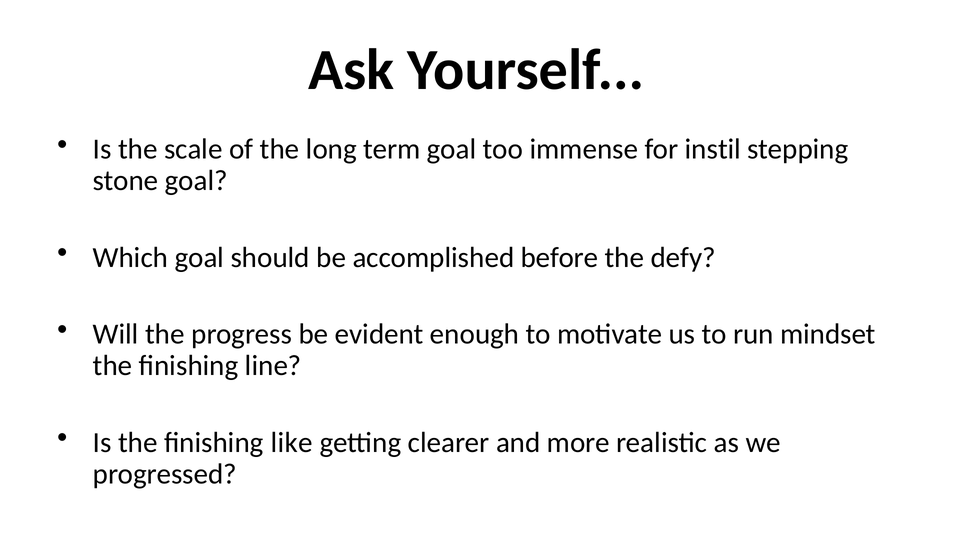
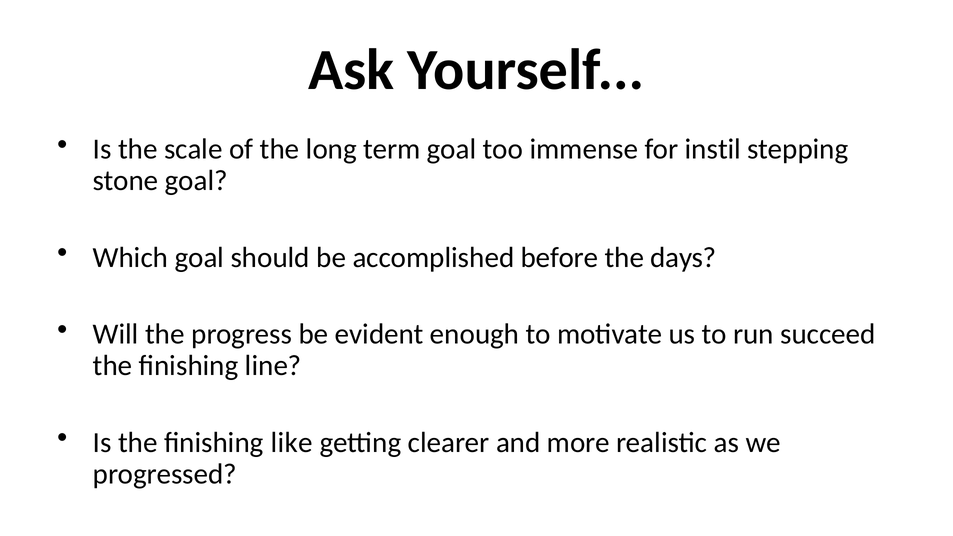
defy: defy -> days
mindset: mindset -> succeed
